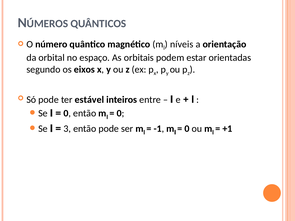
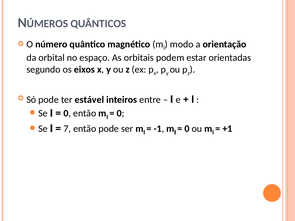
níveis: níveis -> modo
3: 3 -> 7
